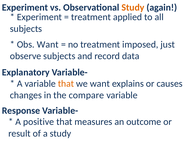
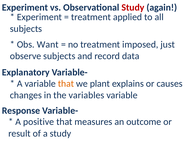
Study at (133, 7) colour: orange -> red
we want: want -> plant
compare: compare -> variables
